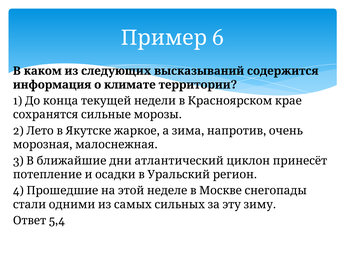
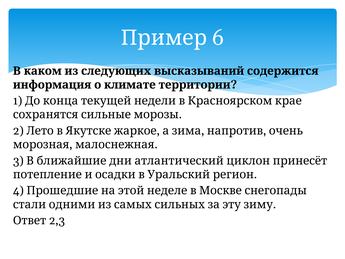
5,4: 5,4 -> 2,3
